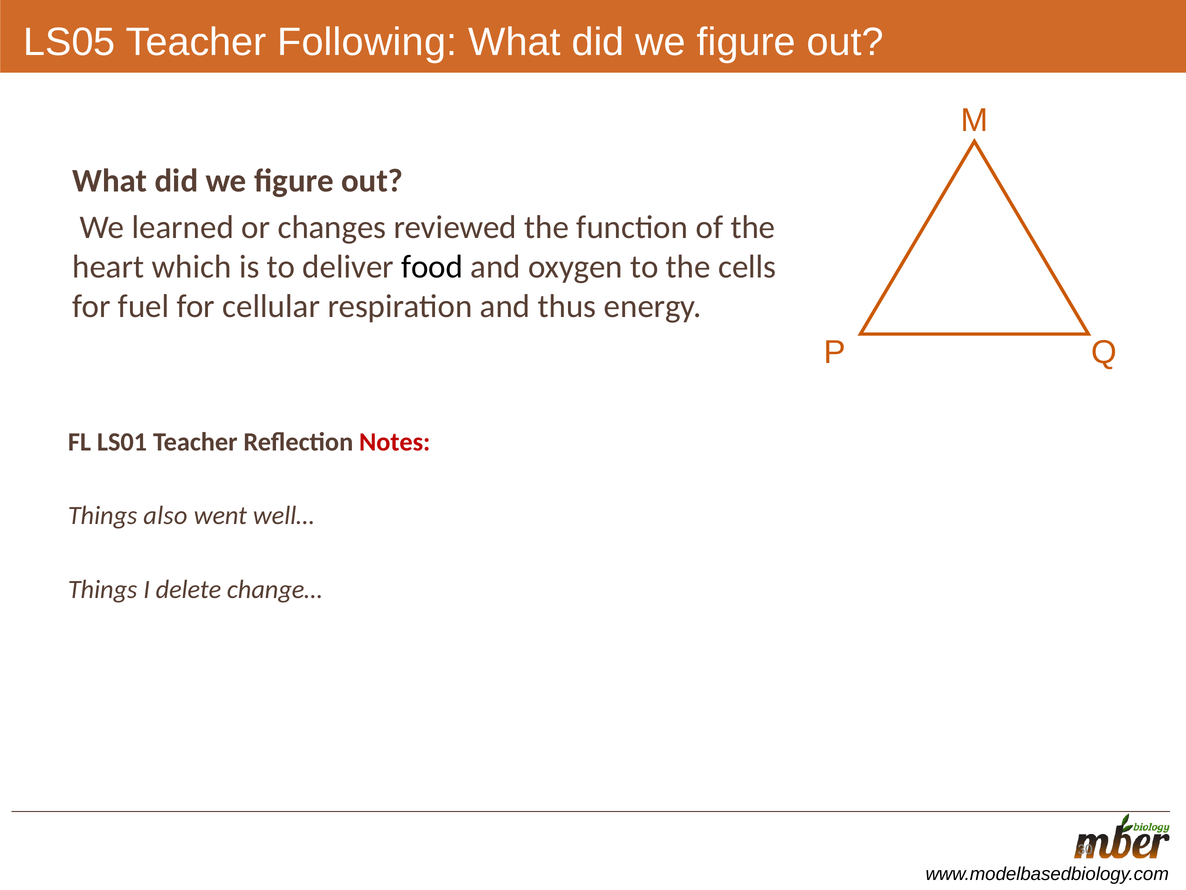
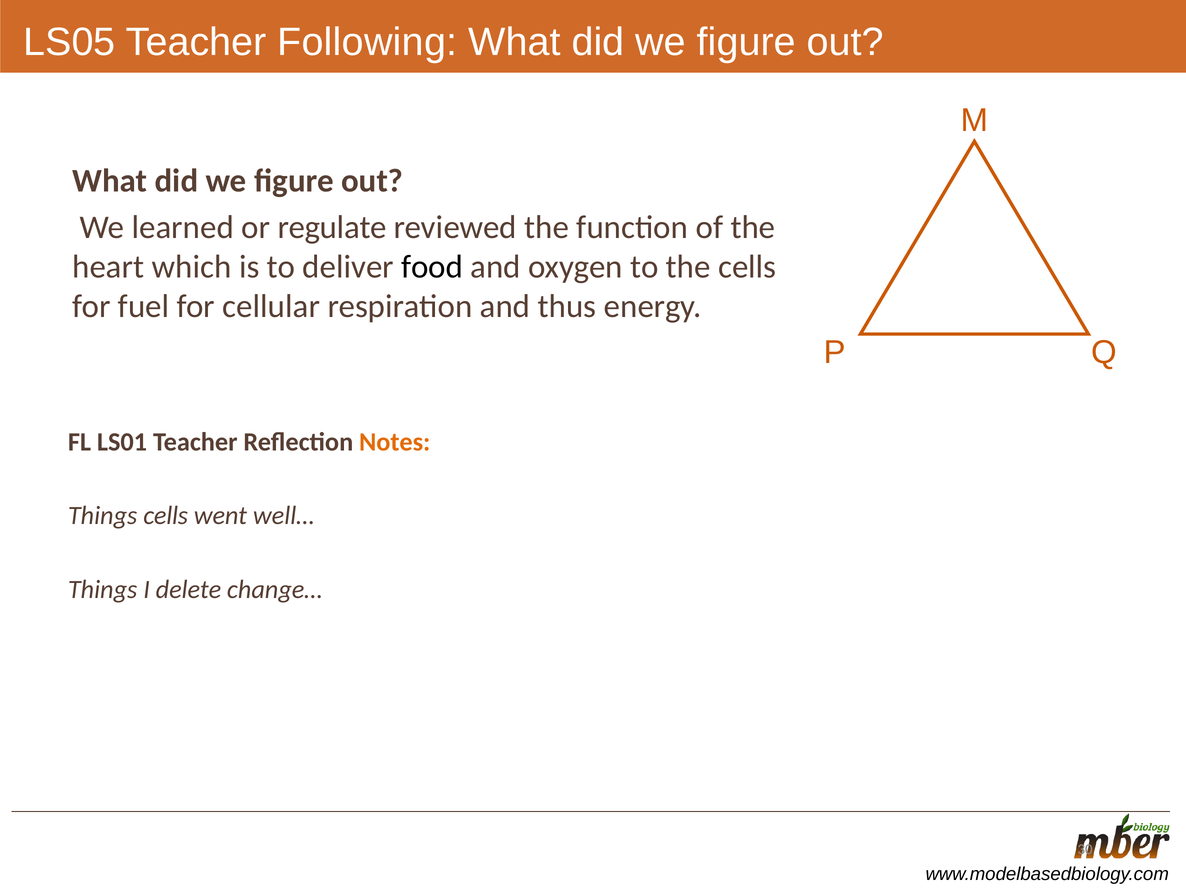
changes: changes -> regulate
Notes colour: red -> orange
Things also: also -> cells
